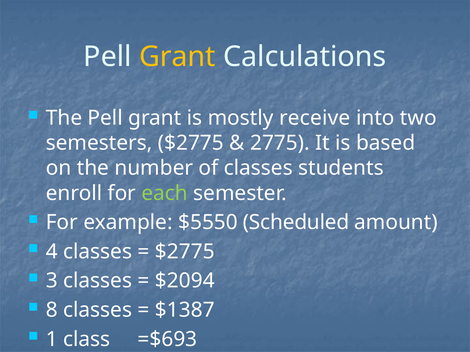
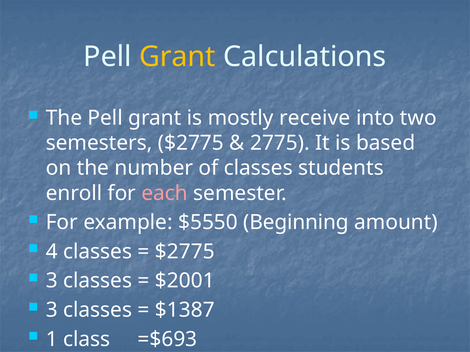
each colour: light green -> pink
Scheduled: Scheduled -> Beginning
$2094: $2094 -> $2001
8 at (52, 310): 8 -> 3
